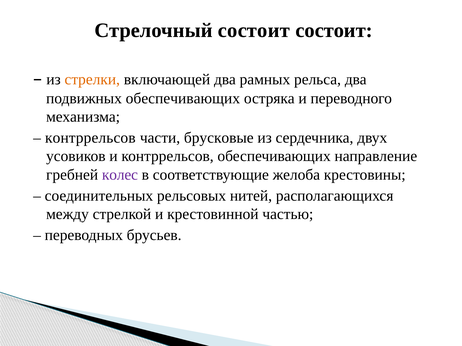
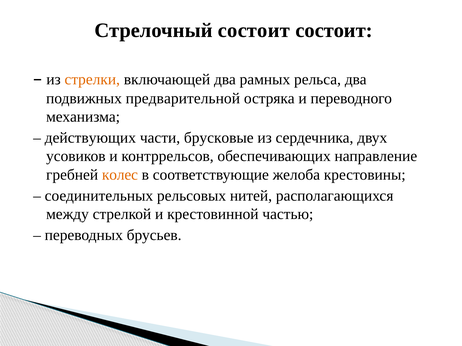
подвижных обеспечивающих: обеспечивающих -> предварительной
контррельсов at (90, 138): контррельсов -> действующих
колес colour: purple -> orange
